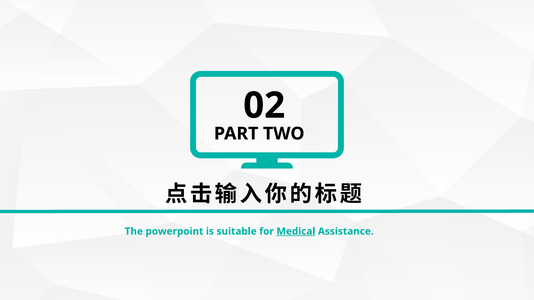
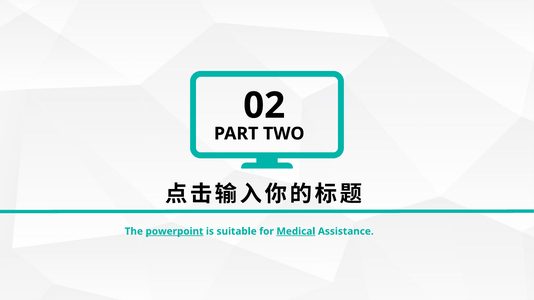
powerpoint underline: none -> present
